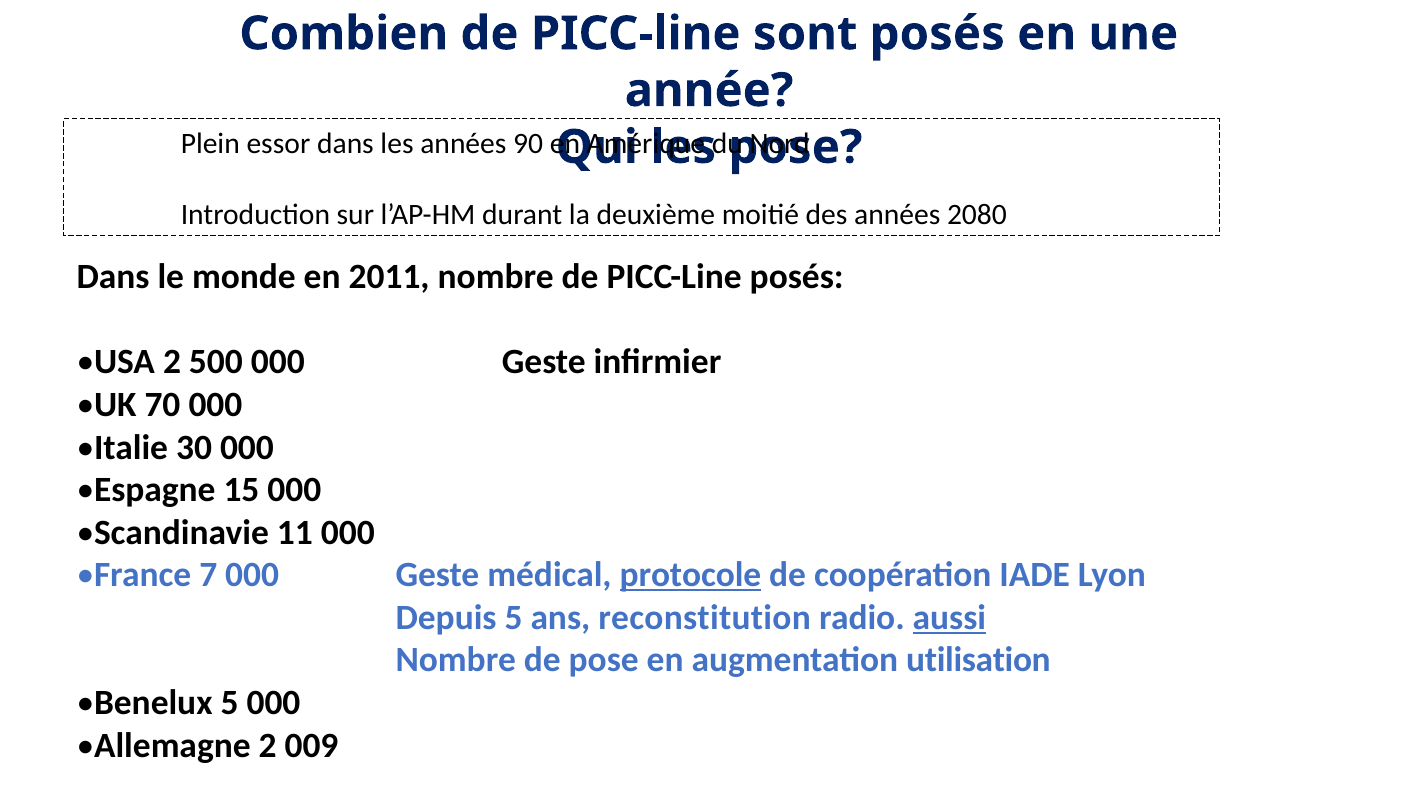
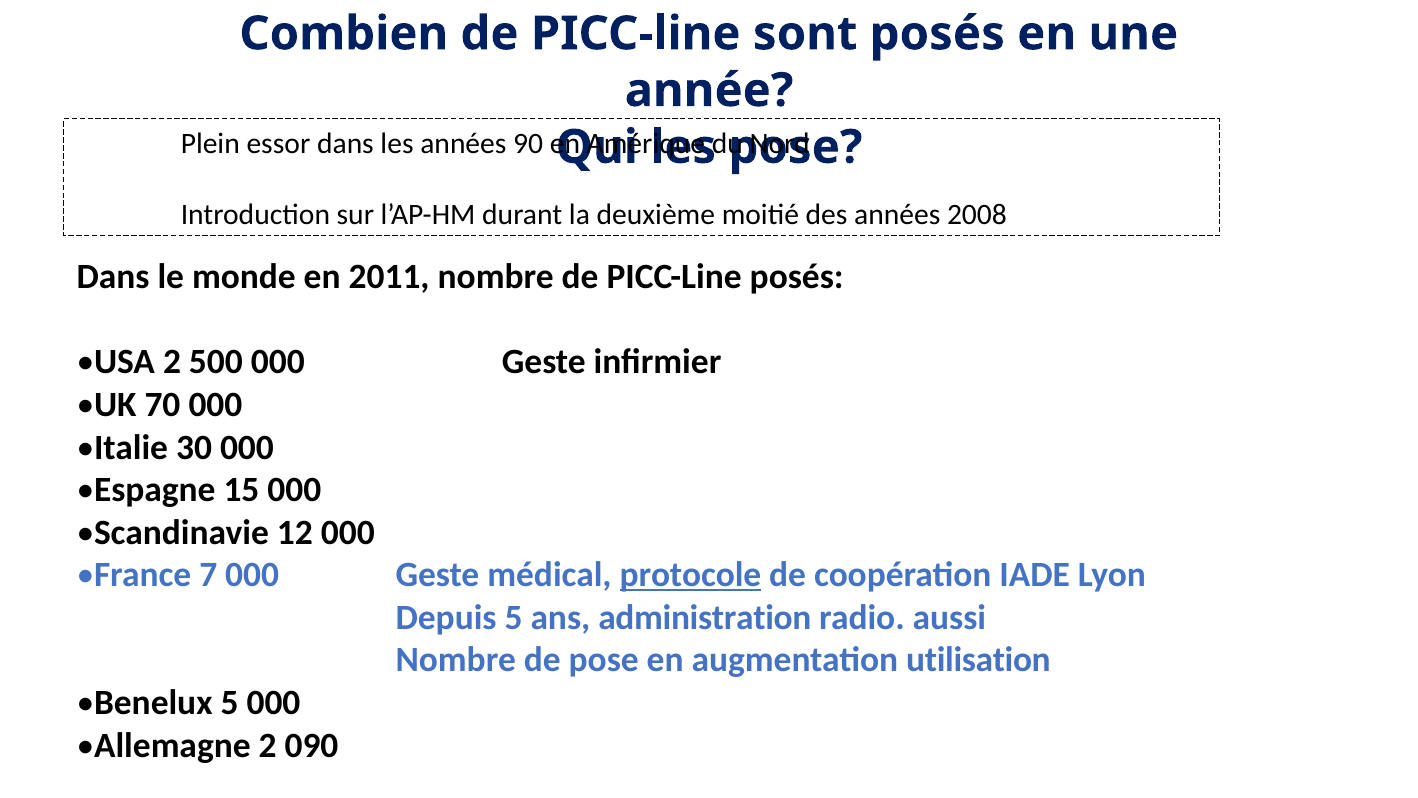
2080: 2080 -> 2008
11: 11 -> 12
reconstitution: reconstitution -> administration
aussi underline: present -> none
009: 009 -> 090
